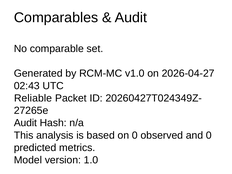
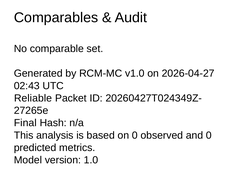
Audit at (25, 123): Audit -> Final
